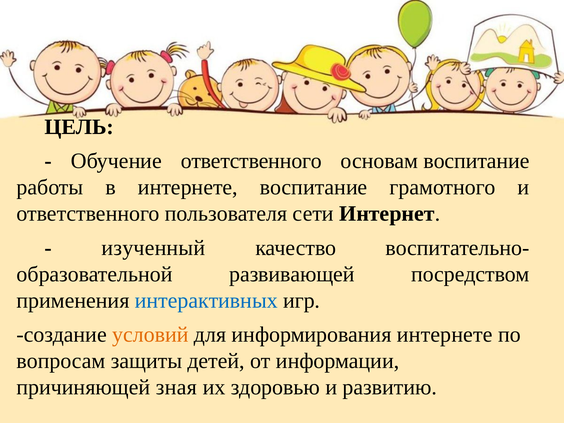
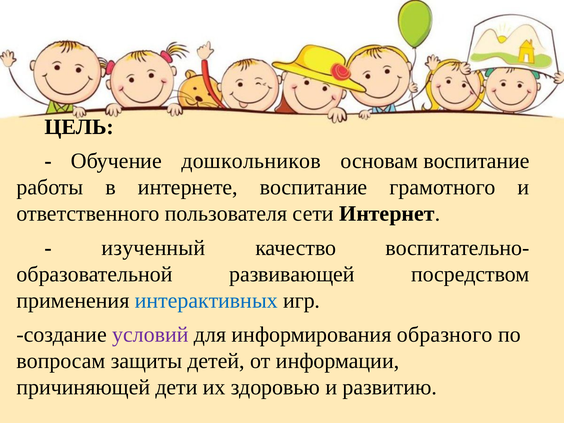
Обучение ответственного: ответственного -> дошкольников
условий colour: orange -> purple
информирования интернете: интернете -> образного
зная: зная -> дети
